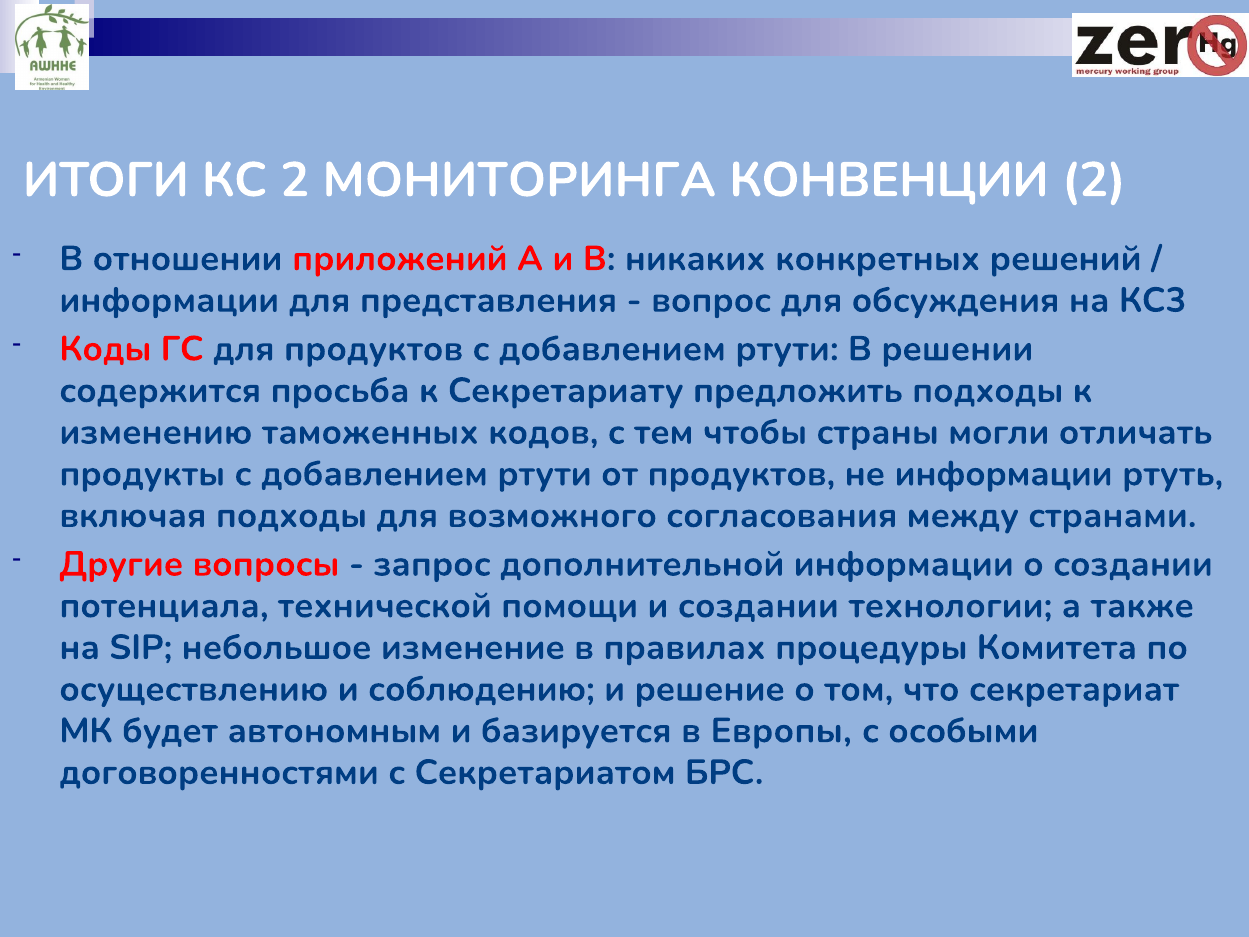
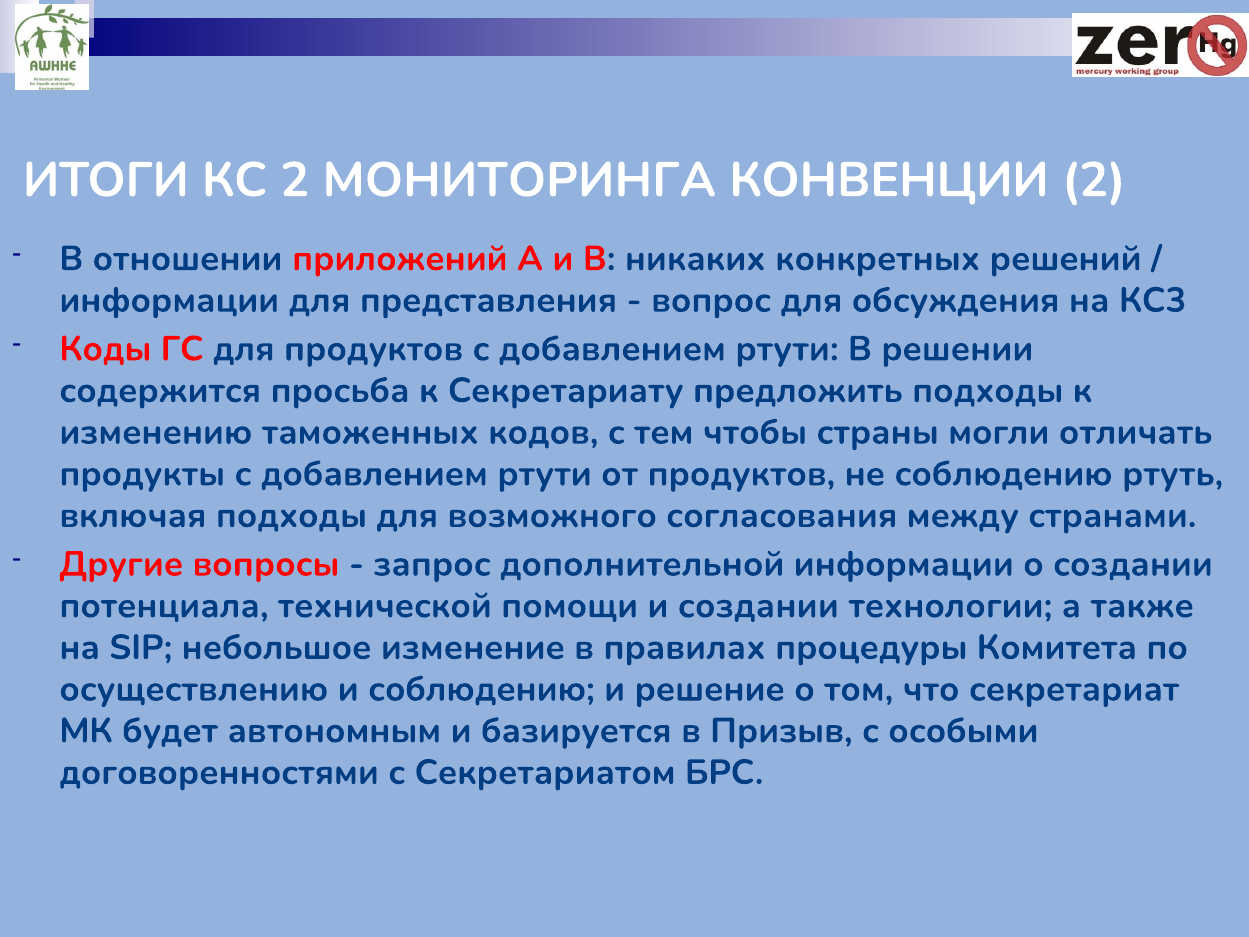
не информации: информации -> соблюдению
Европы: Европы -> Призыв
